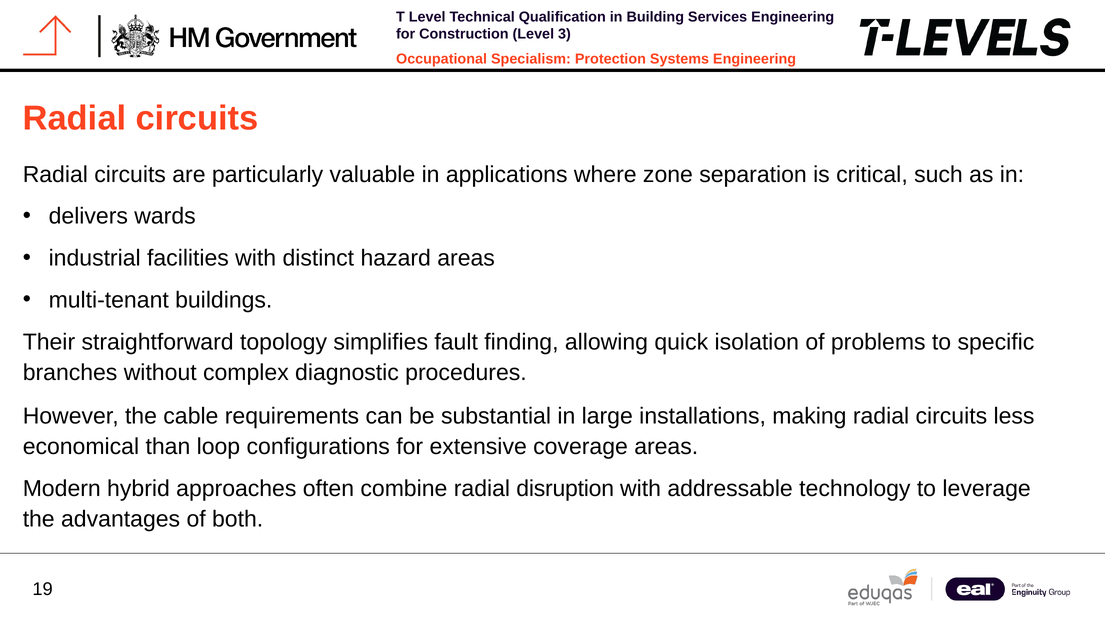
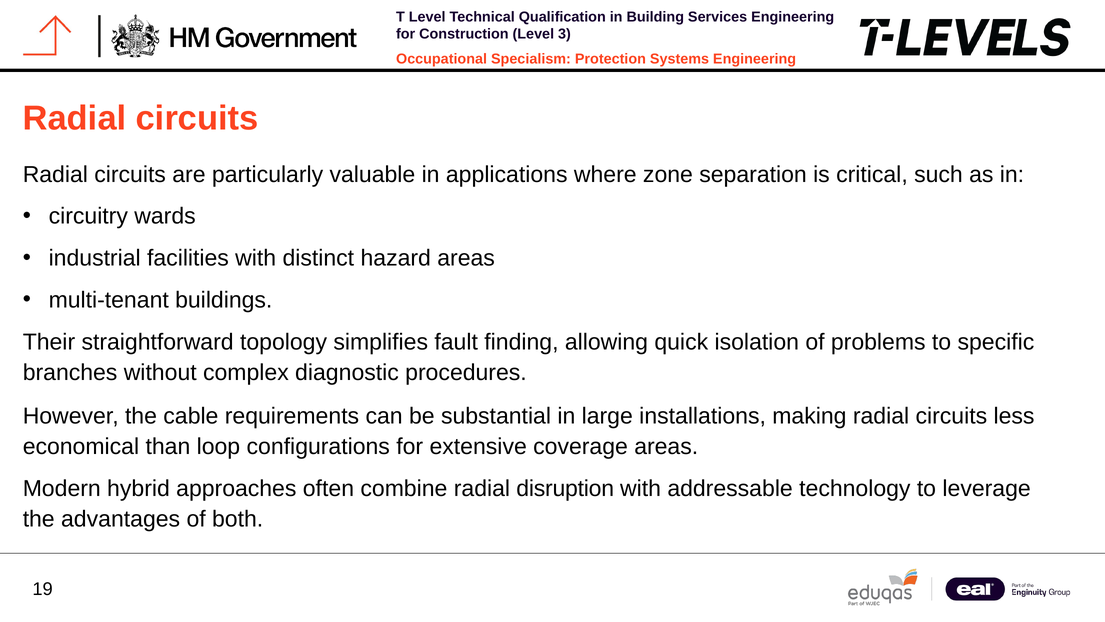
delivers: delivers -> circuitry
